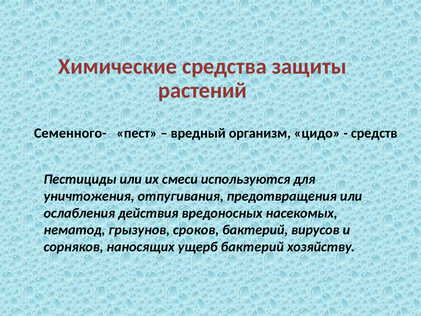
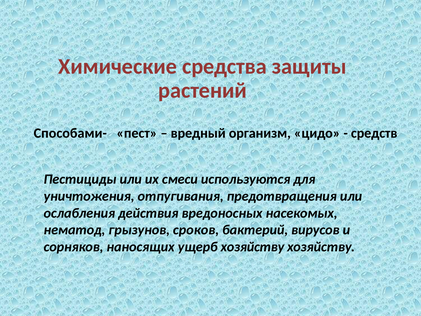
Семенного-: Семенного- -> Способами-
ущерб бактерий: бактерий -> хозяйству
